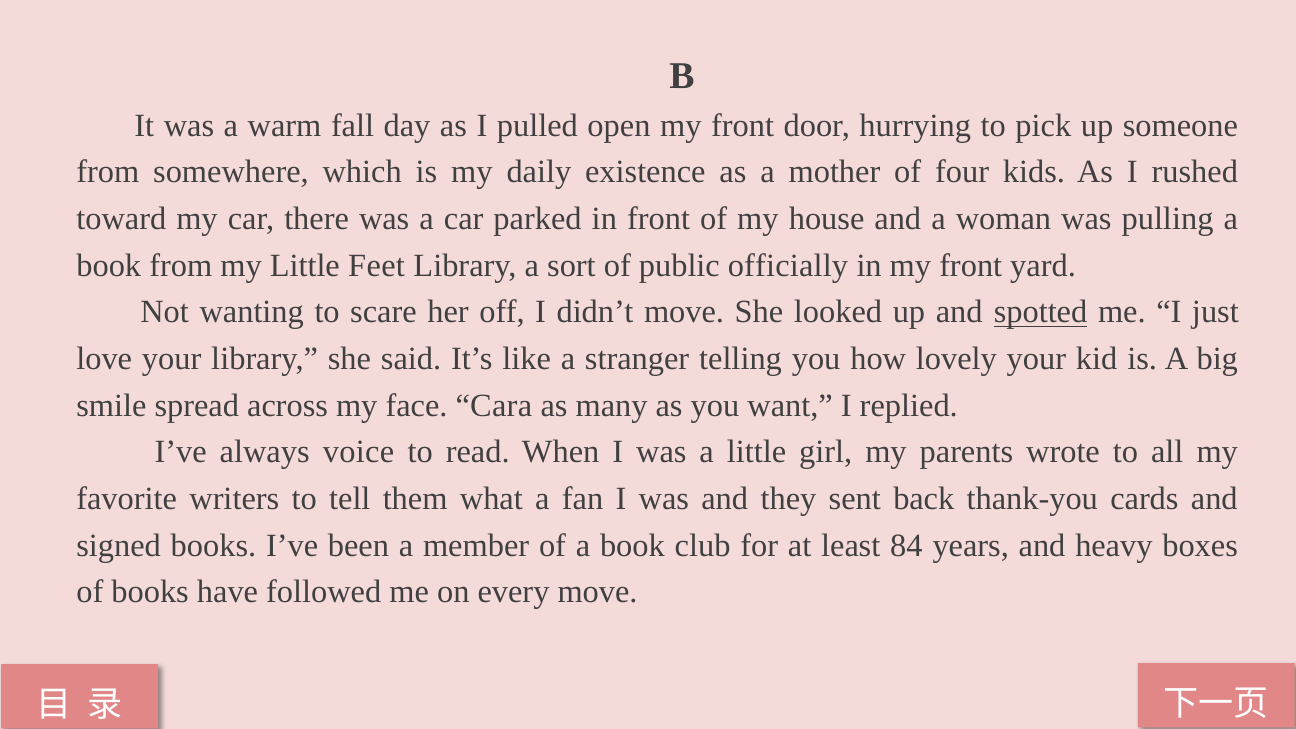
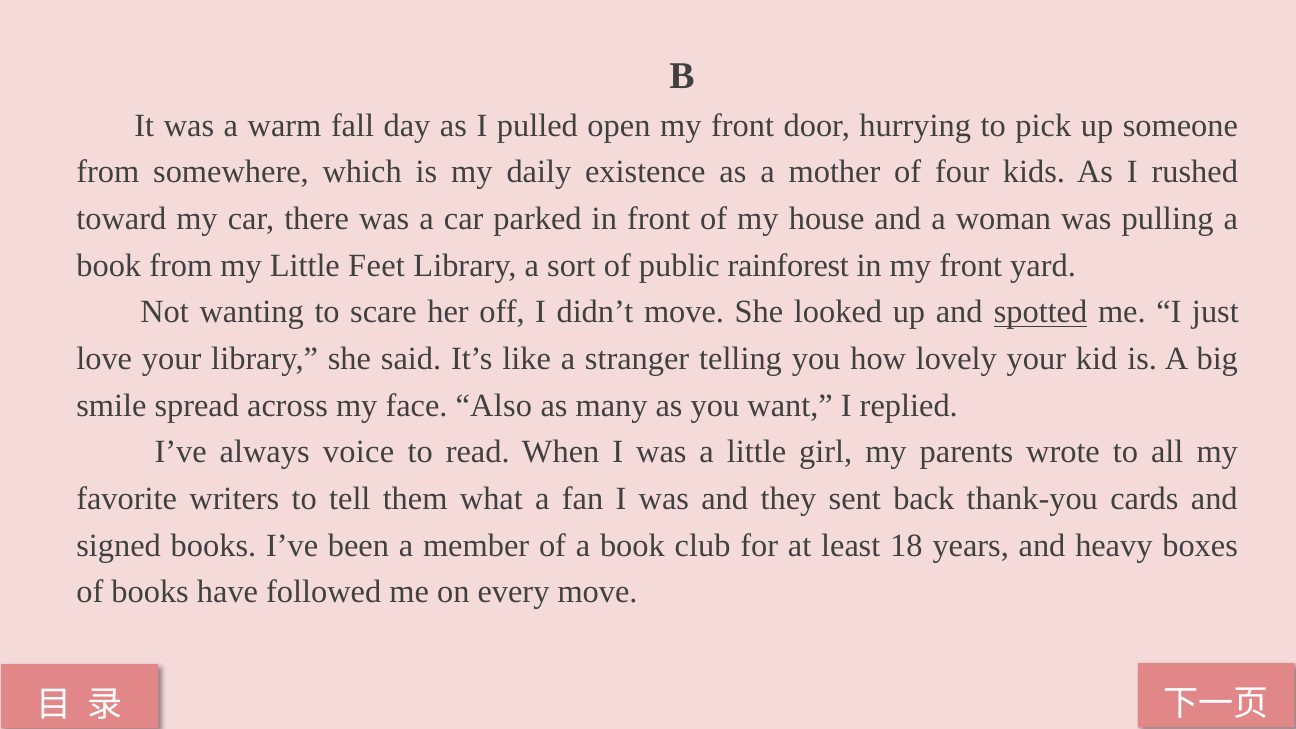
officially: officially -> rainforest
Cara: Cara -> Also
84: 84 -> 18
